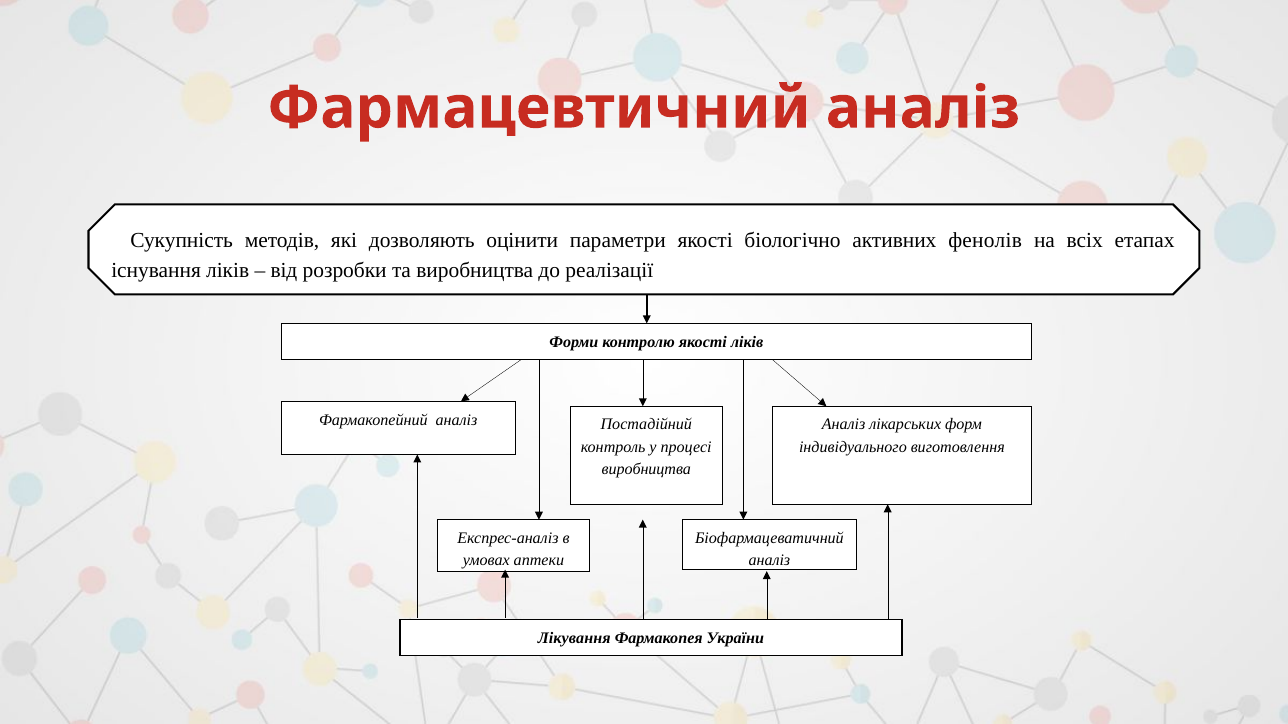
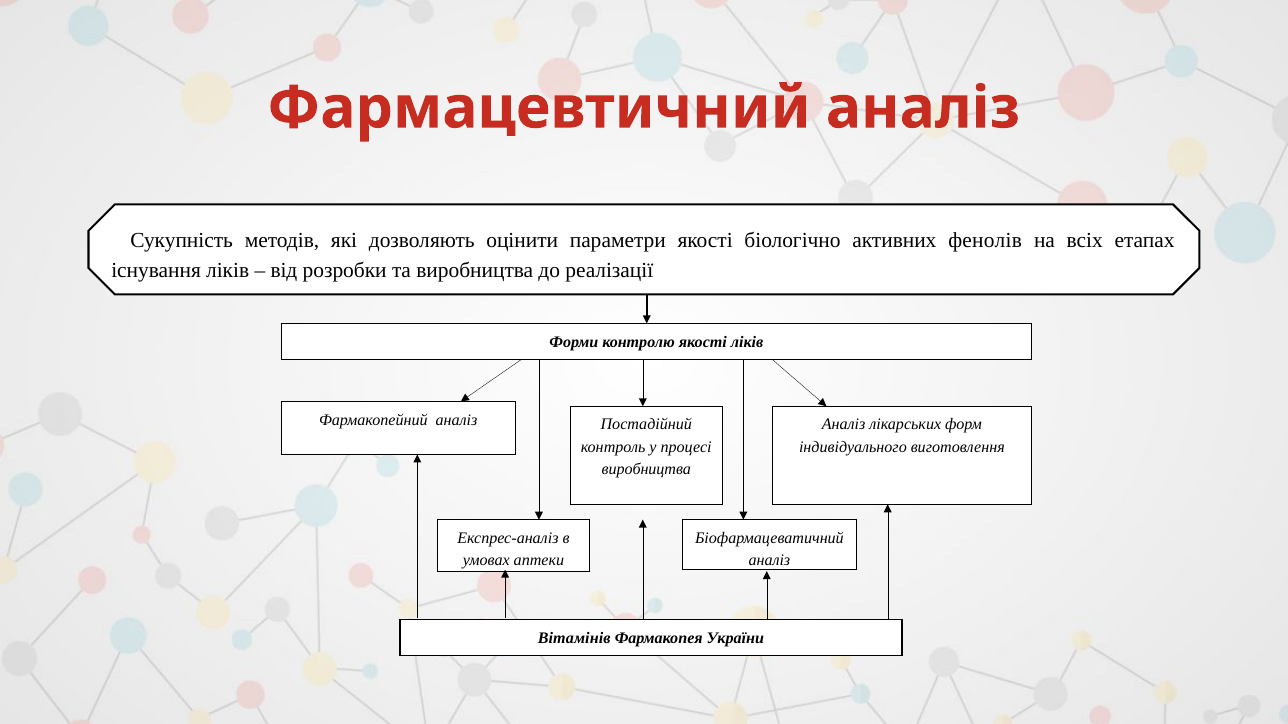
Лікування: Лікування -> Вітамінів
